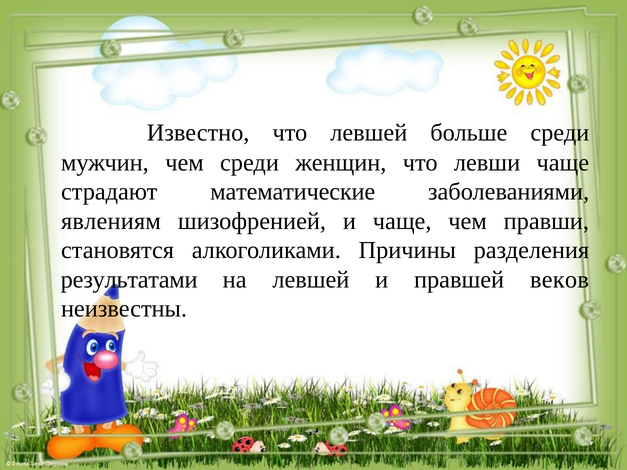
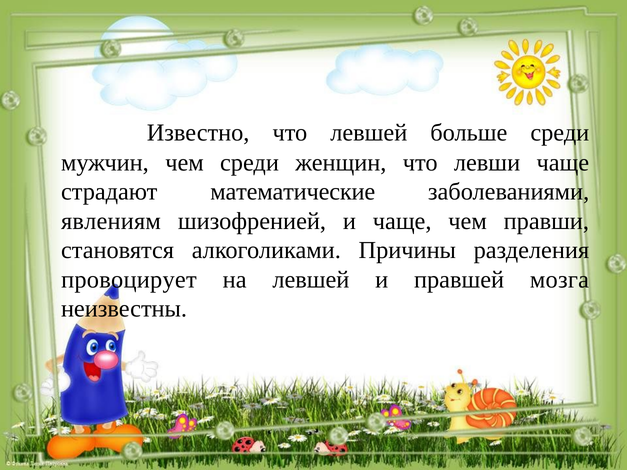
результатами: результатами -> провоцирует
веков: веков -> мозга
